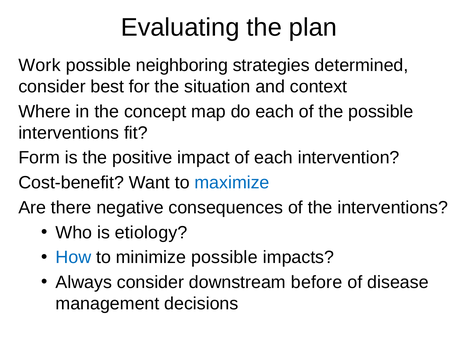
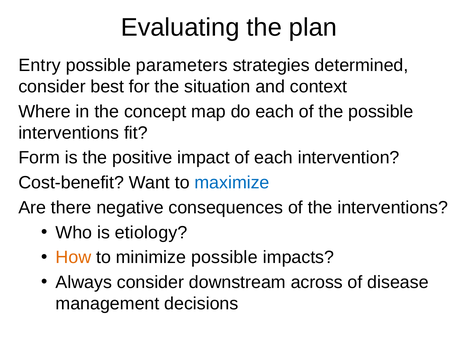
Work: Work -> Entry
neighboring: neighboring -> parameters
How colour: blue -> orange
before: before -> across
